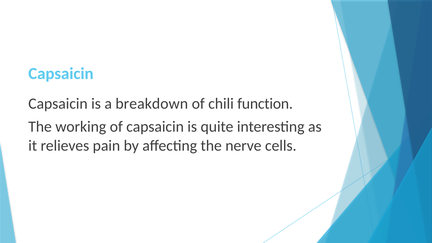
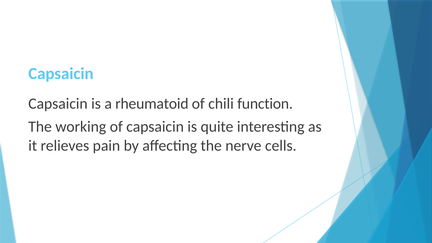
breakdown: breakdown -> rheumatoid
